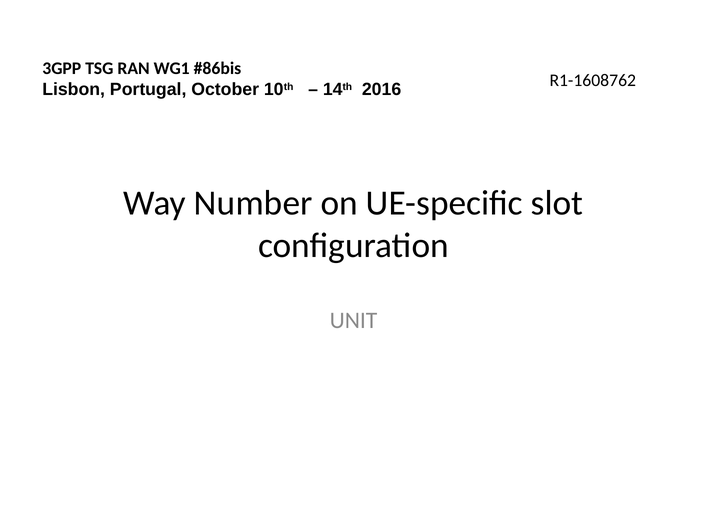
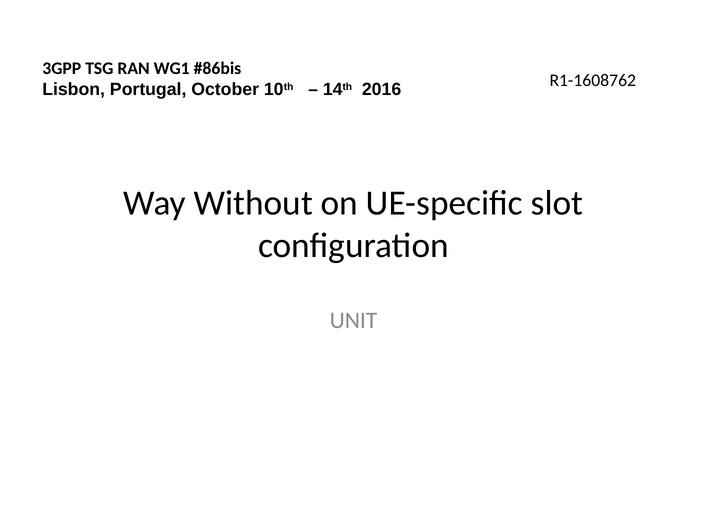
Number: Number -> Without
